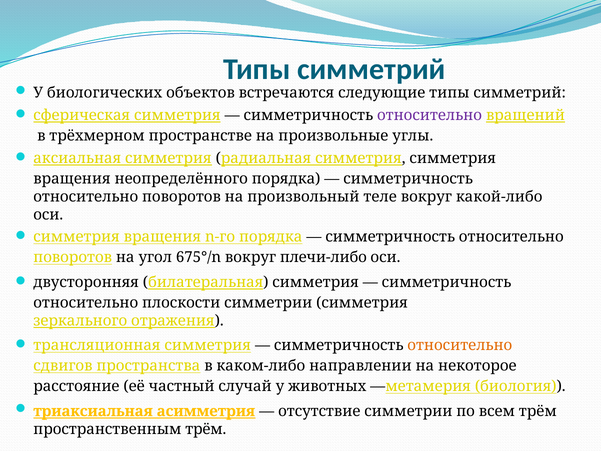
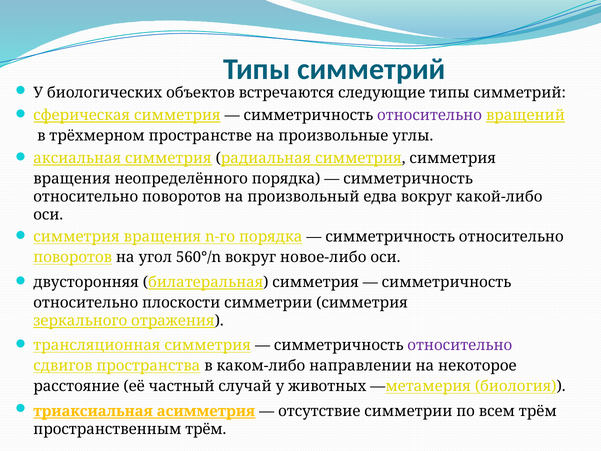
теле: теле -> едва
675°/n: 675°/n -> 560°/n
плечи-либо: плечи-либо -> новое-либо
относительно at (460, 345) colour: orange -> purple
